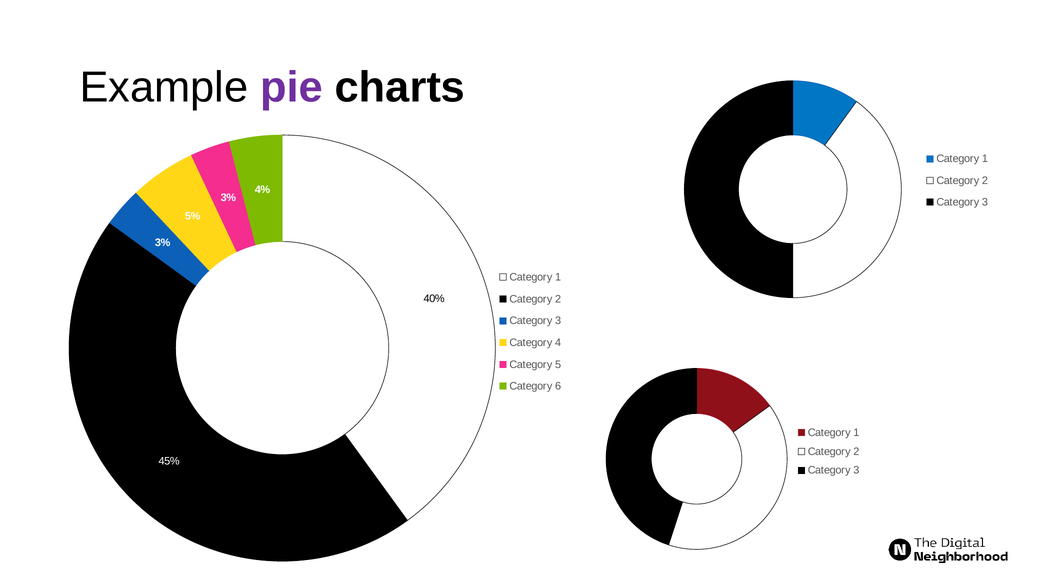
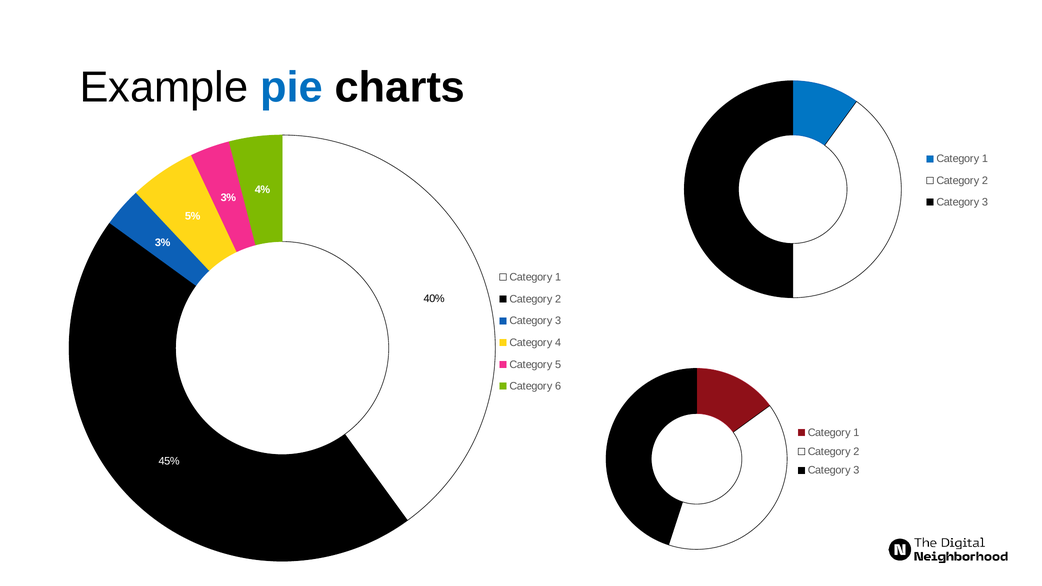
pie colour: purple -> blue
